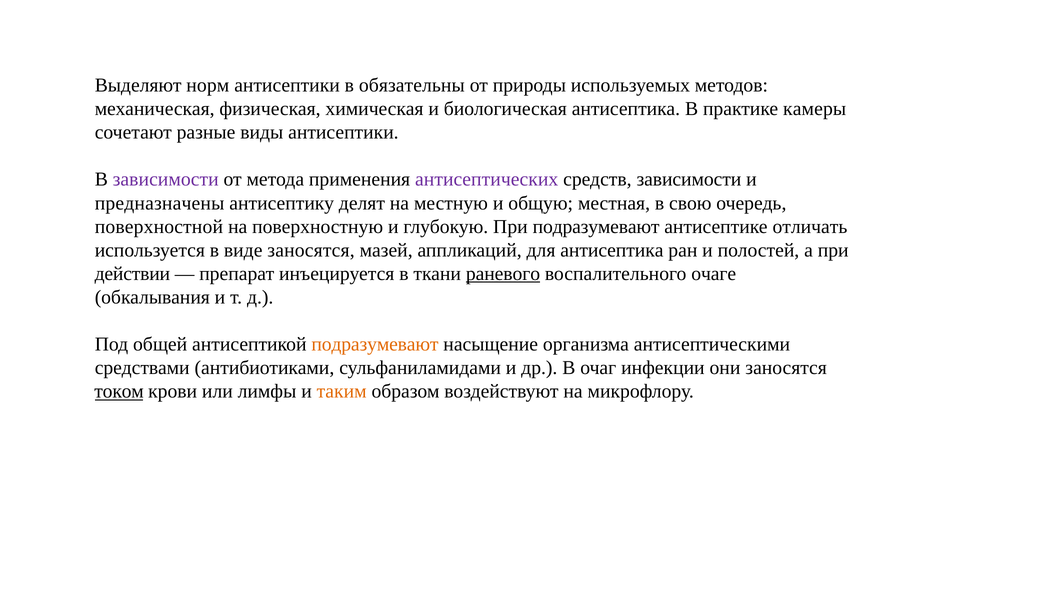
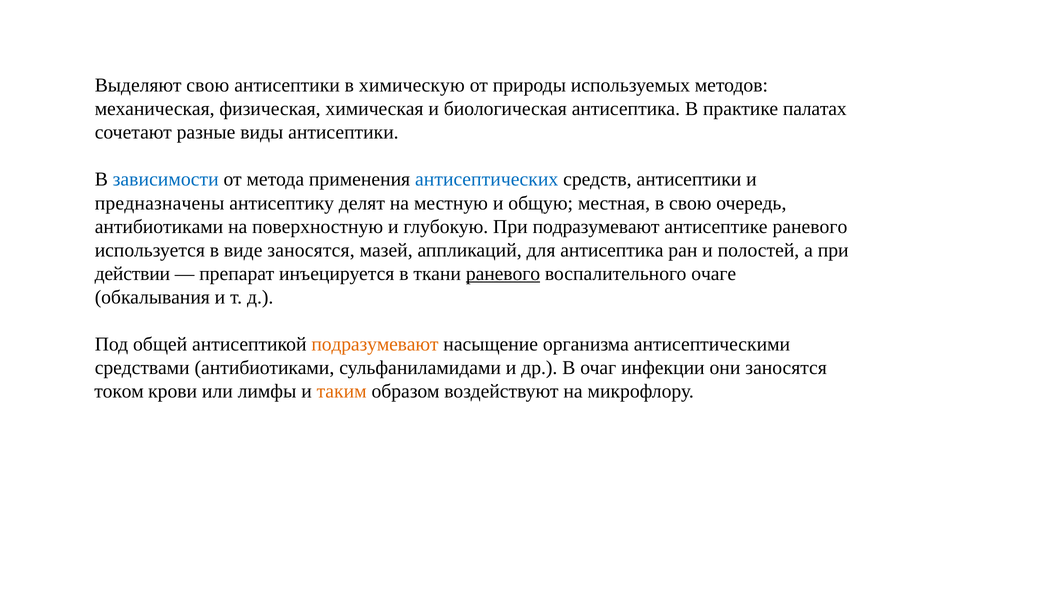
Выделяют норм: норм -> свою
обязательны: обязательны -> химическую
камеры: камеры -> палатах
зависимости at (166, 180) colour: purple -> blue
антисептических colour: purple -> blue
средств зависимости: зависимости -> антисептики
поверхностной at (159, 227): поверхностной -> антибиотиками
антисептике отличать: отличать -> раневого
током underline: present -> none
